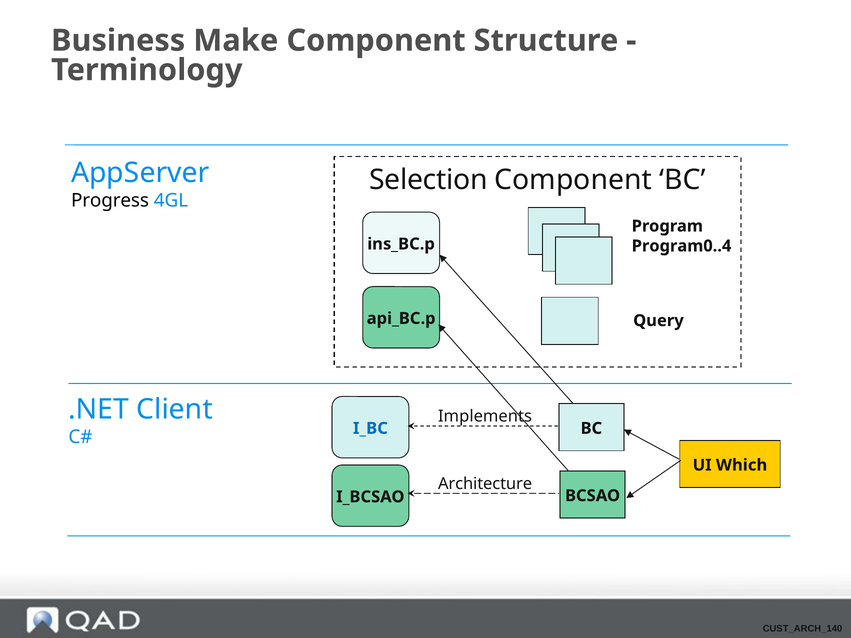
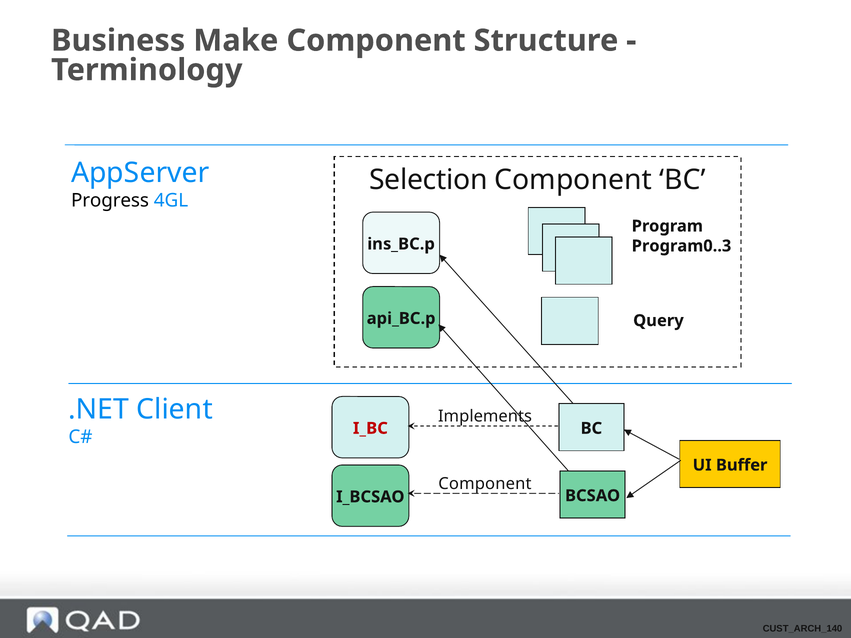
Program0..4: Program0..4 -> Program0..3
I_BC colour: blue -> red
Which: Which -> Buffer
Architecture at (485, 484): Architecture -> Component
